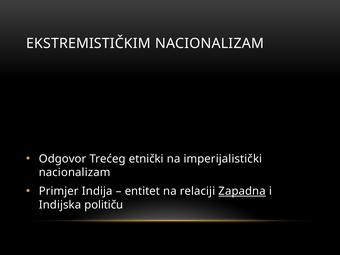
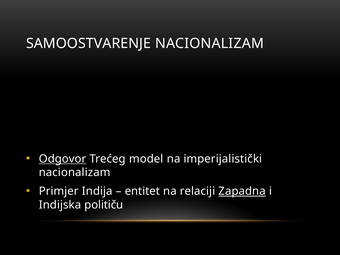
EKSTREMISTIČKIM: EKSTREMISTIČKIM -> SAMOOSTVARENJE
Odgovor underline: none -> present
etnički: etnički -> model
